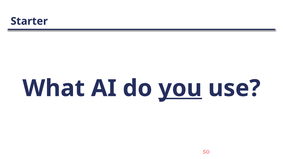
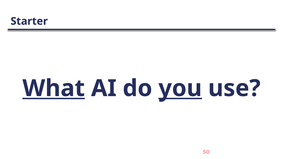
What underline: none -> present
